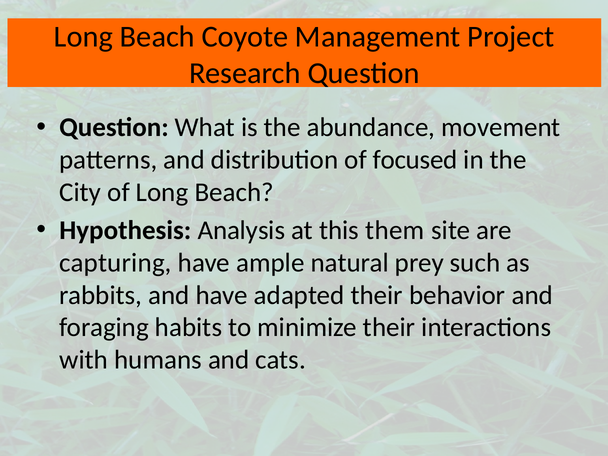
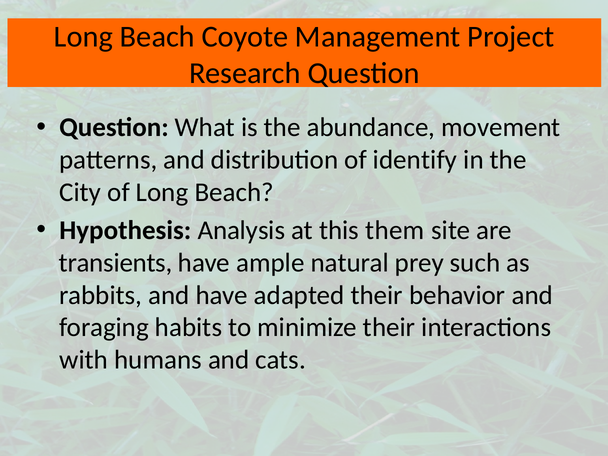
focused: focused -> identify
capturing: capturing -> transients
